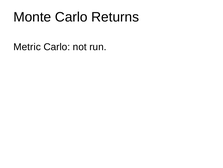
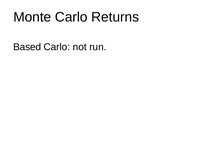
Metric: Metric -> Based
